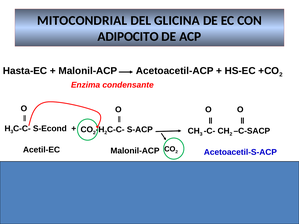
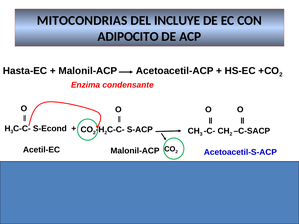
MITOCONDRIAL: MITOCONDRIAL -> MITOCONDRIAS
GLICINA: GLICINA -> INCLUYE
